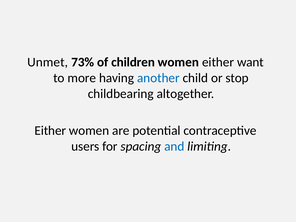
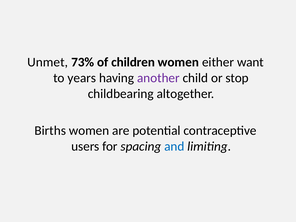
more: more -> years
another colour: blue -> purple
Either at (50, 131): Either -> Births
